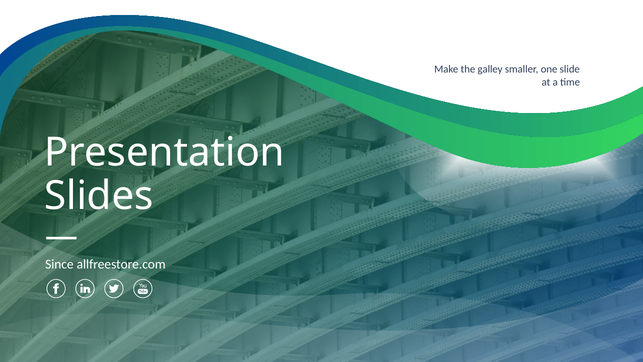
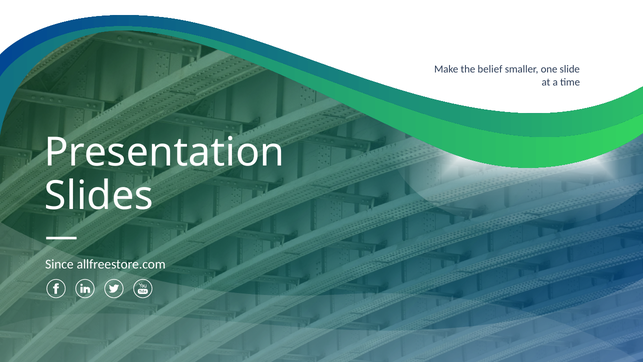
galley: galley -> belief
